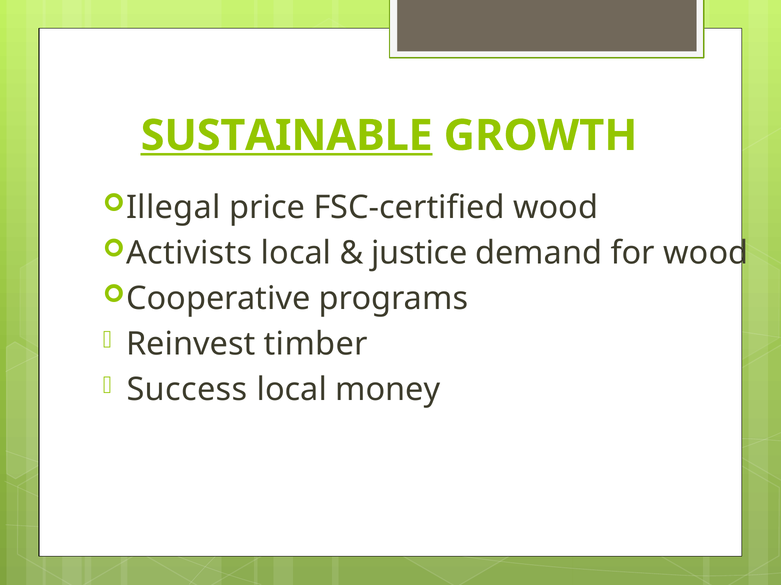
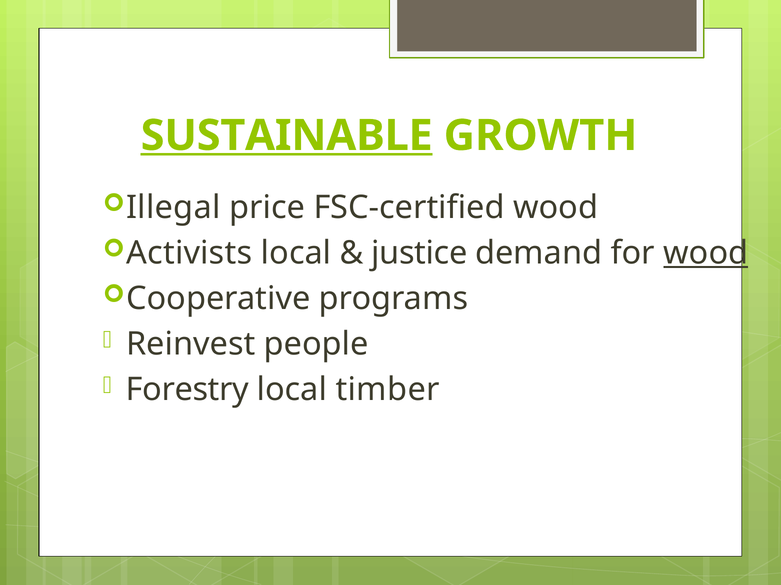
wood at (706, 254) underline: none -> present
timber: timber -> people
Success: Success -> Forestry
money: money -> timber
